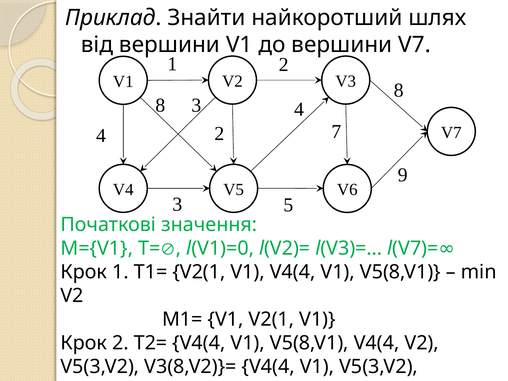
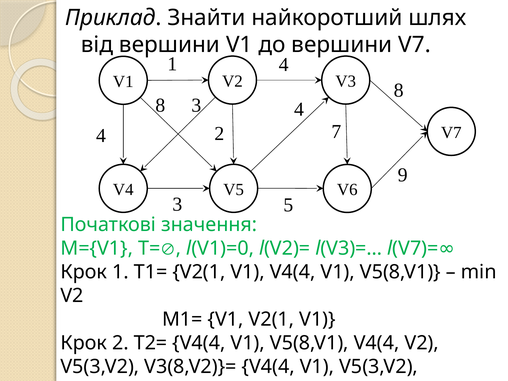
1 2: 2 -> 4
